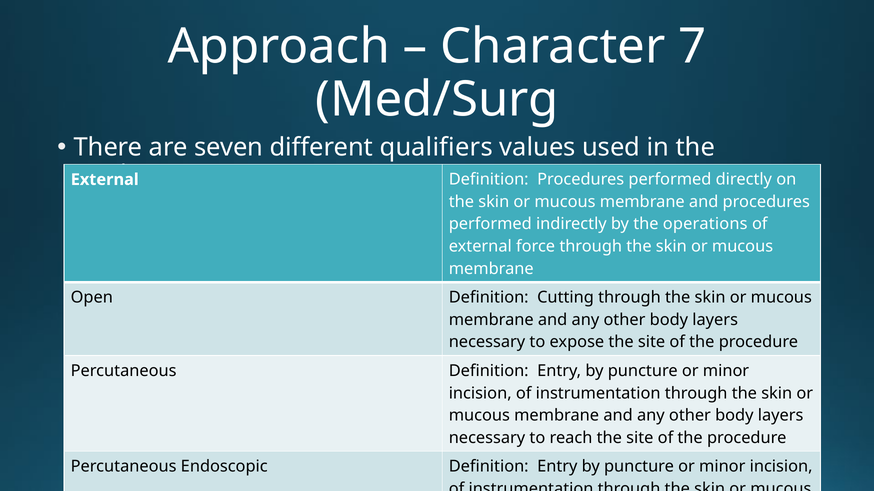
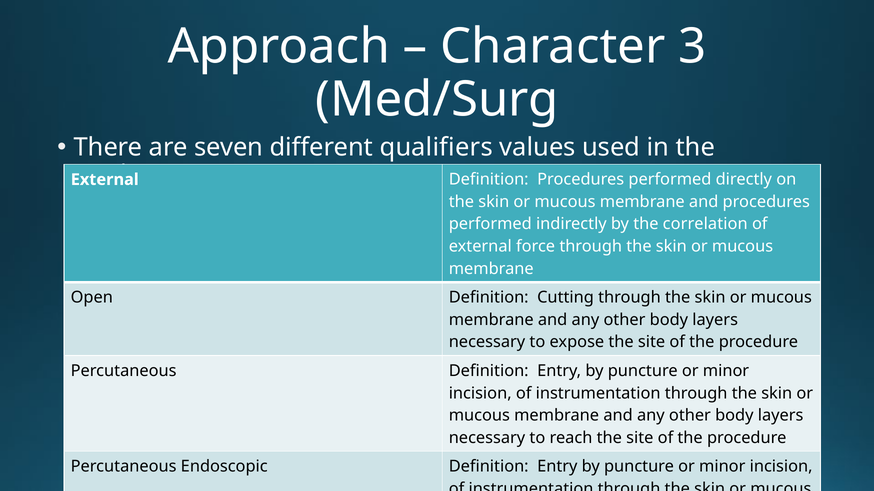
7: 7 -> 3
operations: operations -> correlation
